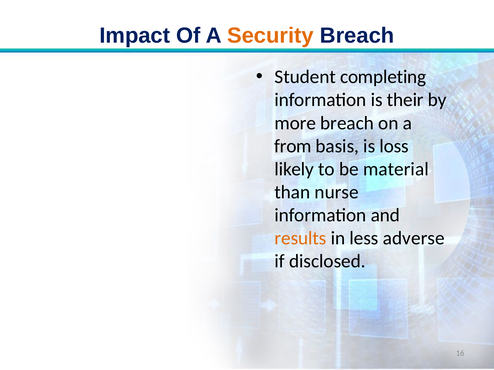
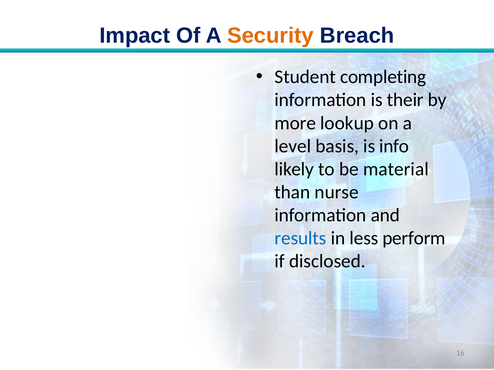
more breach: breach -> lookup
from: from -> level
loss: loss -> info
results colour: orange -> blue
adverse: adverse -> perform
